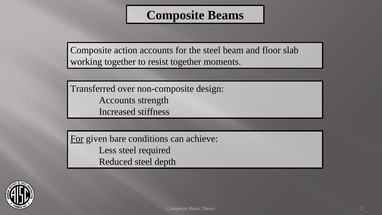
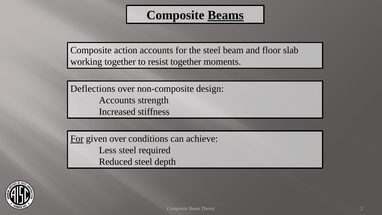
Beams underline: none -> present
Transferred: Transferred -> Deflections
given bare: bare -> over
